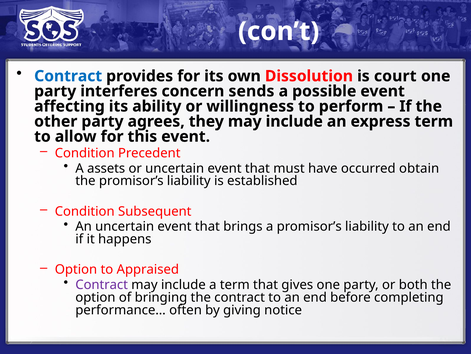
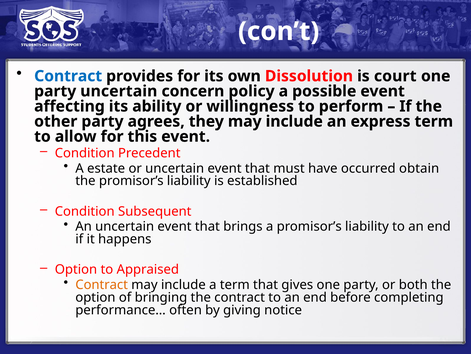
party interferes: interferes -> uncertain
sends: sends -> policy
assets: assets -> estate
Contract at (102, 284) colour: purple -> orange
